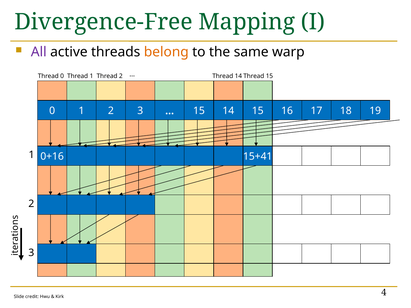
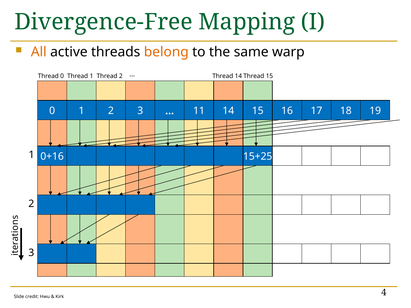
All colour: purple -> orange
15 at (199, 111): 15 -> 11
15+41: 15+41 -> 15+25
